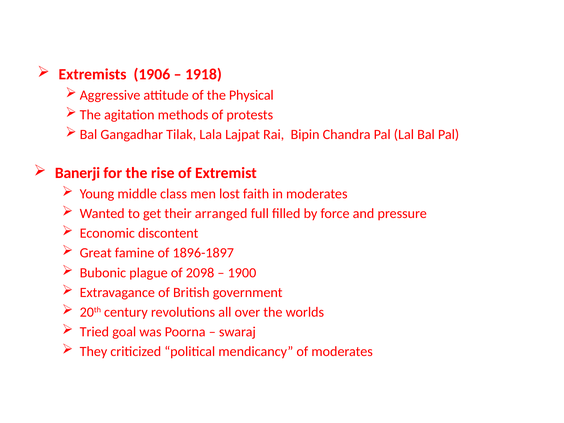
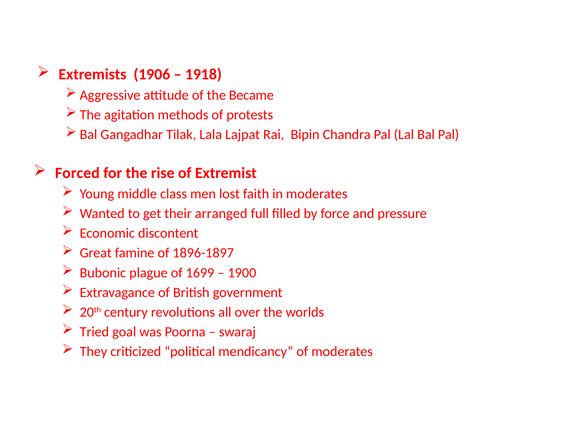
Physical: Physical -> Became
Banerji: Banerji -> Forced
2098: 2098 -> 1699
